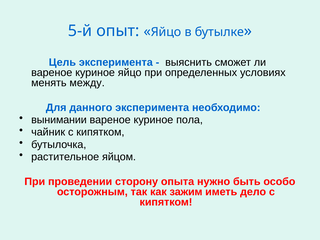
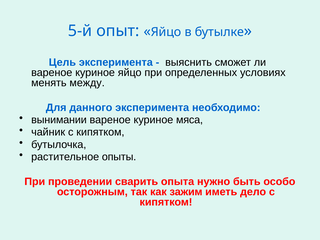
пола: пола -> мяса
яйцом: яйцом -> опыты
сторону: сторону -> сварить
